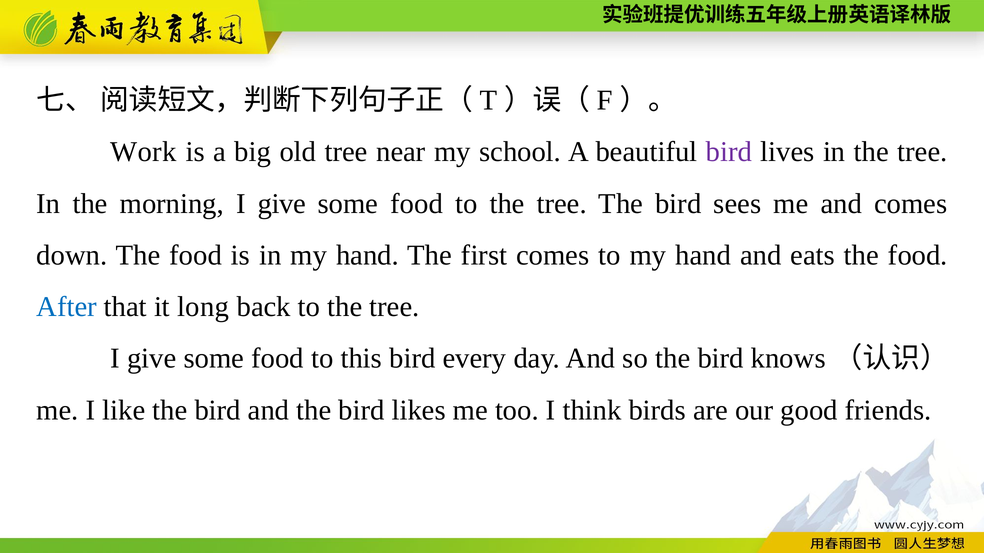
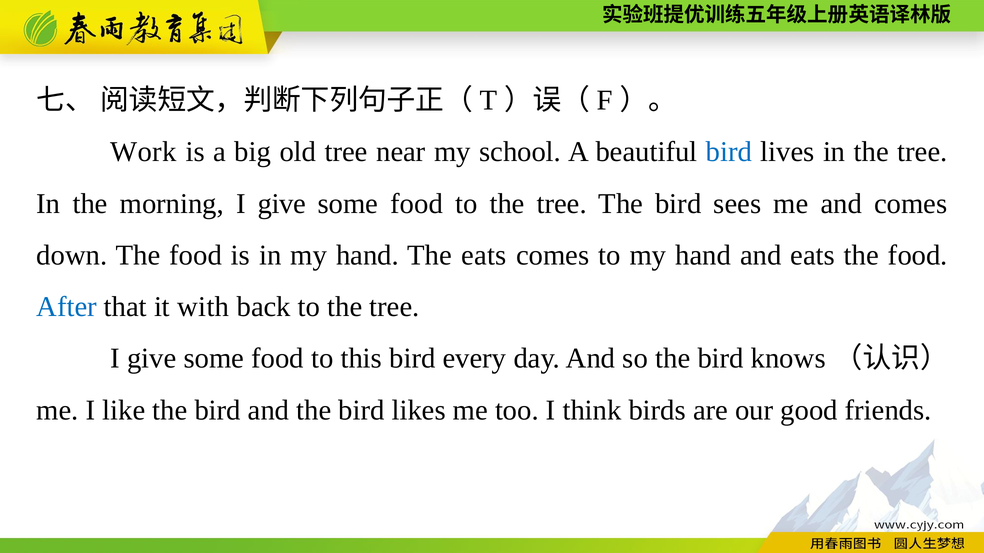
bird at (729, 152) colour: purple -> blue
The first: first -> eats
long: long -> with
